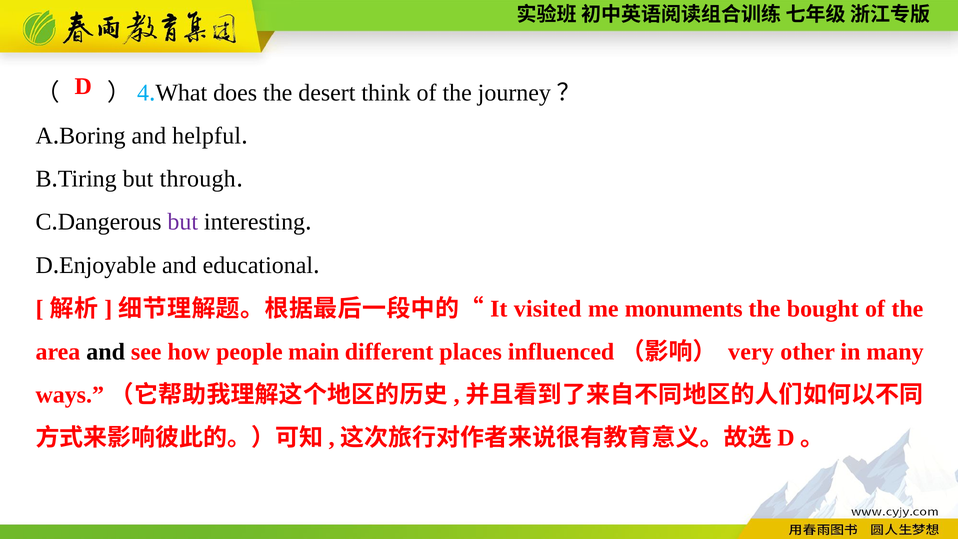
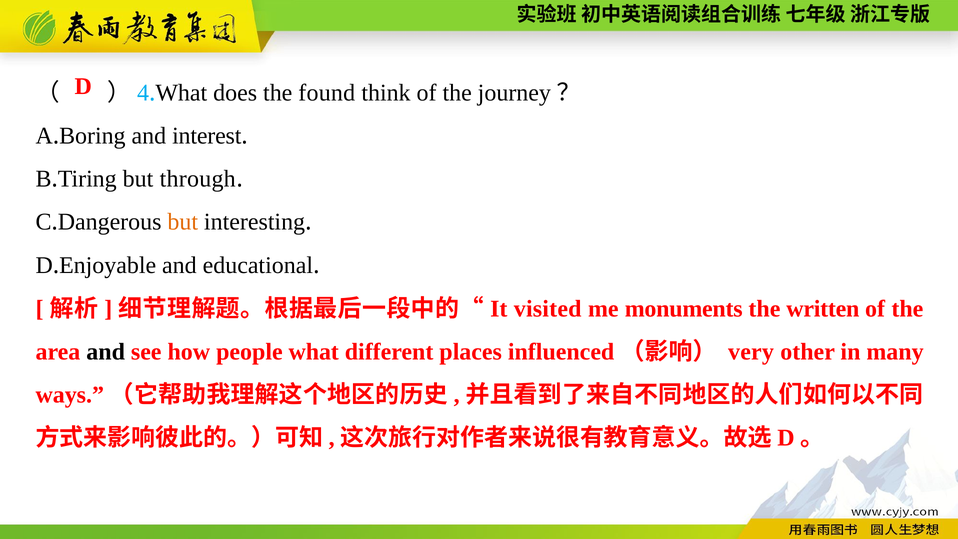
desert: desert -> found
helpful: helpful -> interest
but at (183, 222) colour: purple -> orange
bought: bought -> written
people main: main -> what
